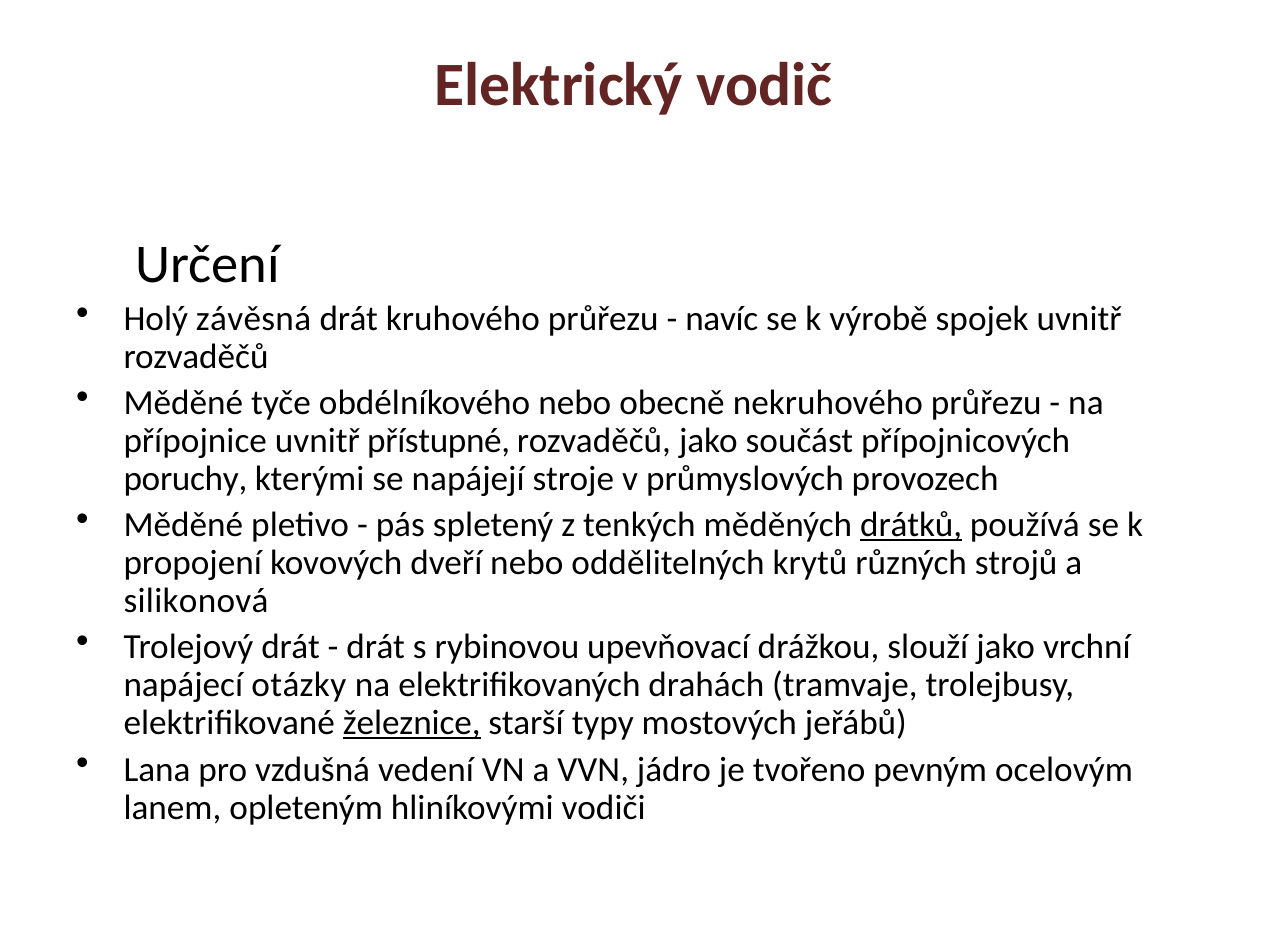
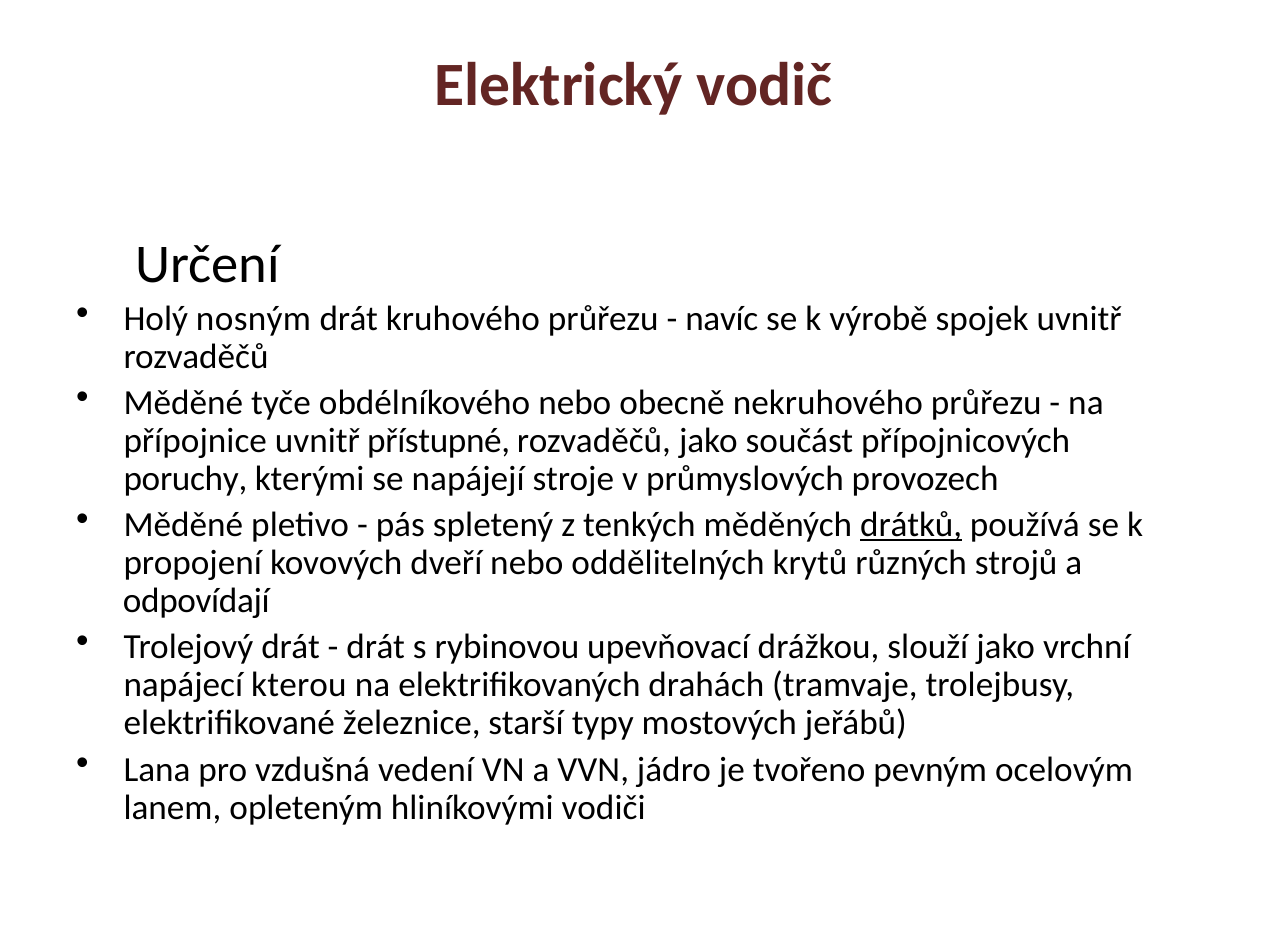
závěsná: závěsná -> nosným
silikonová: silikonová -> odpovídají
otázky: otázky -> kterou
železnice underline: present -> none
